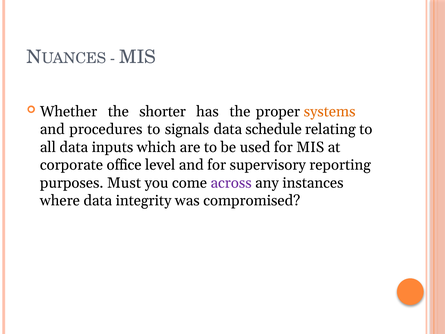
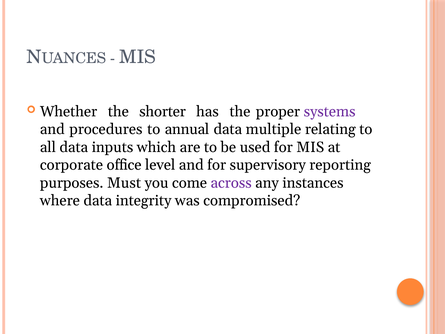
systems colour: orange -> purple
signals: signals -> annual
schedule: schedule -> multiple
